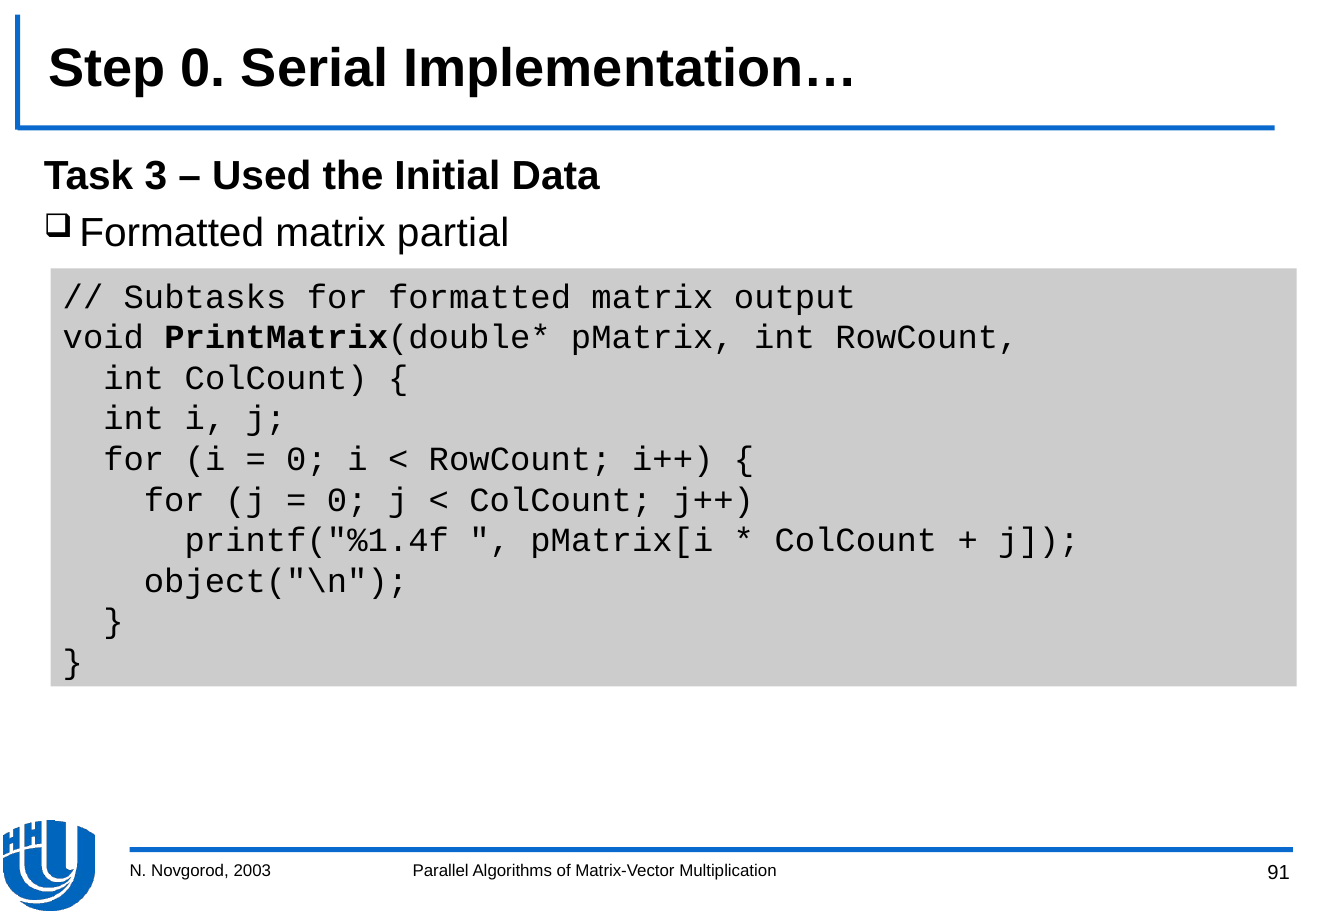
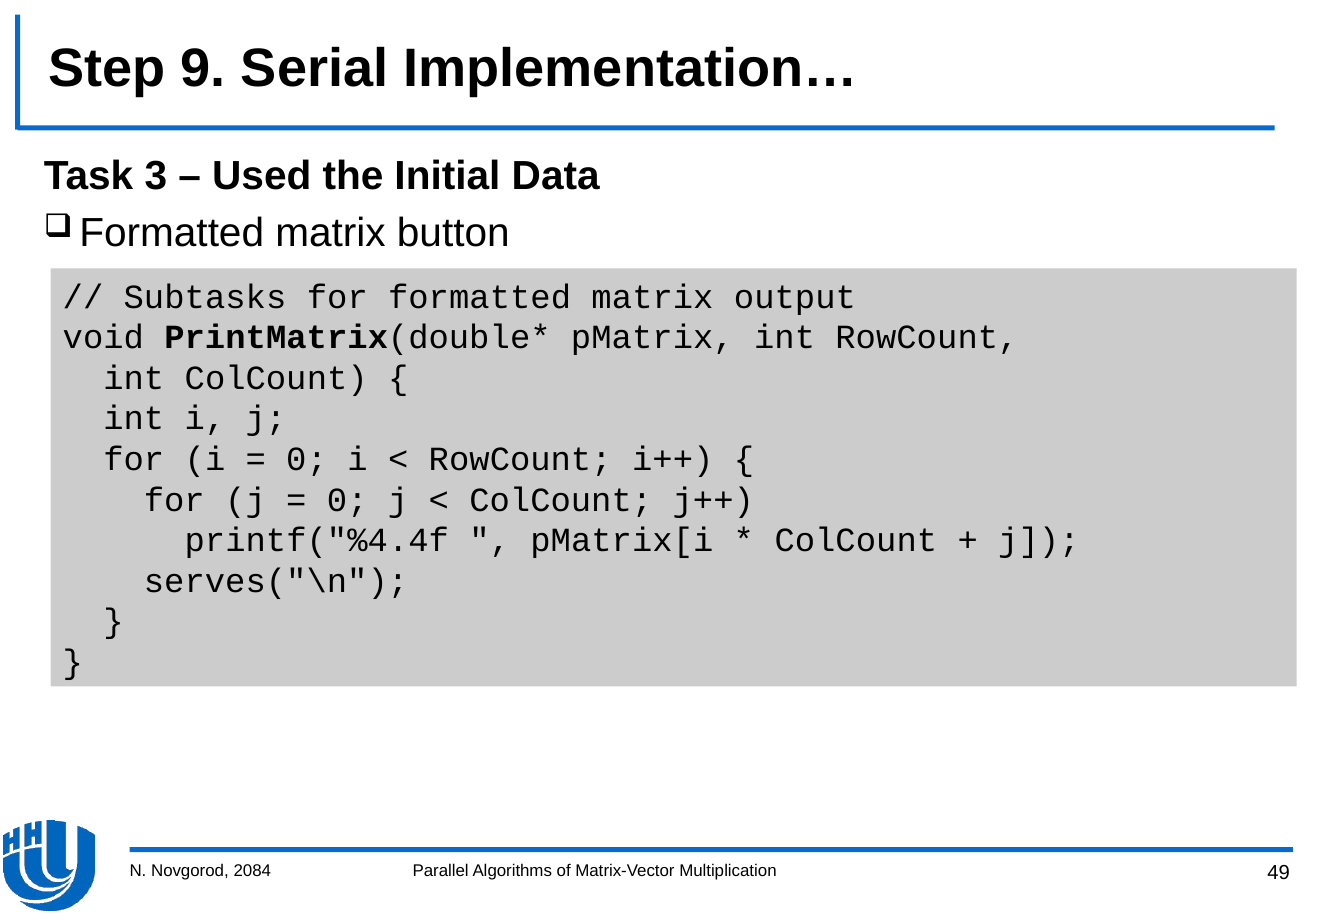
Step 0: 0 -> 9
partial: partial -> button
printf("%1.4f: printf("%1.4f -> printf("%4.4f
object("\n: object("\n -> serves("\n
2003: 2003 -> 2084
91: 91 -> 49
